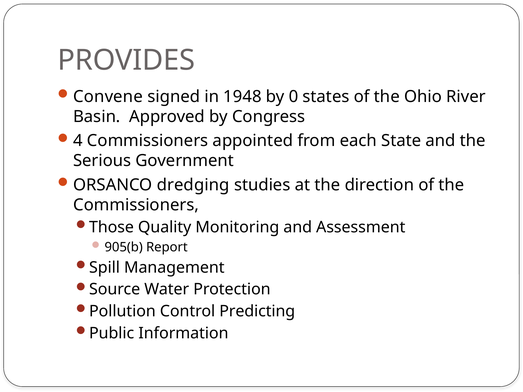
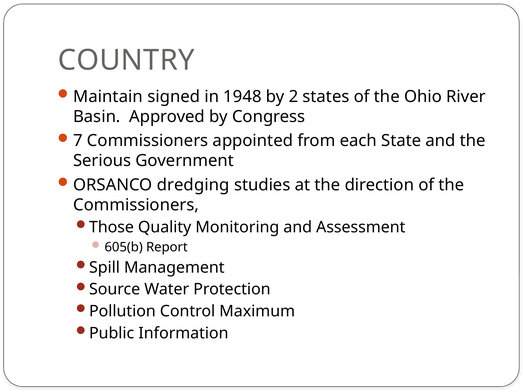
PROVIDES: PROVIDES -> COUNTRY
Convene: Convene -> Maintain
0: 0 -> 2
4: 4 -> 7
905(b: 905(b -> 605(b
Predicting: Predicting -> Maximum
